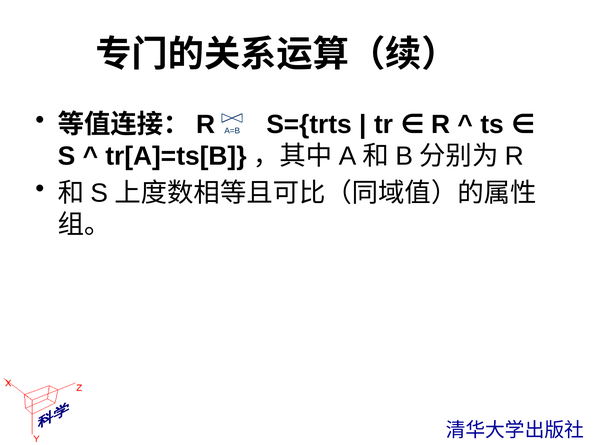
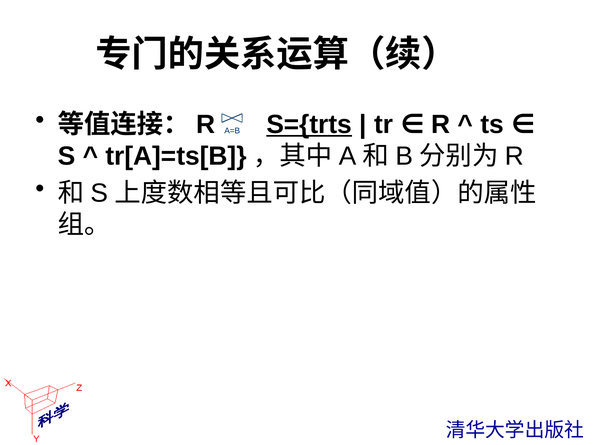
S={trts underline: none -> present
